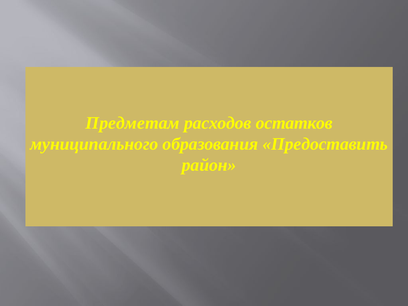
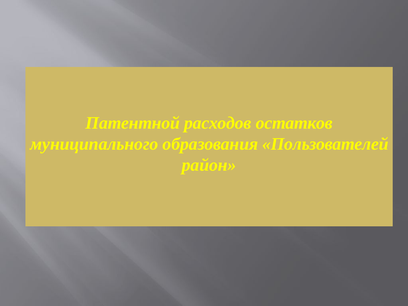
Предметам: Предметам -> Патентной
Предоставить: Предоставить -> Пользователей
